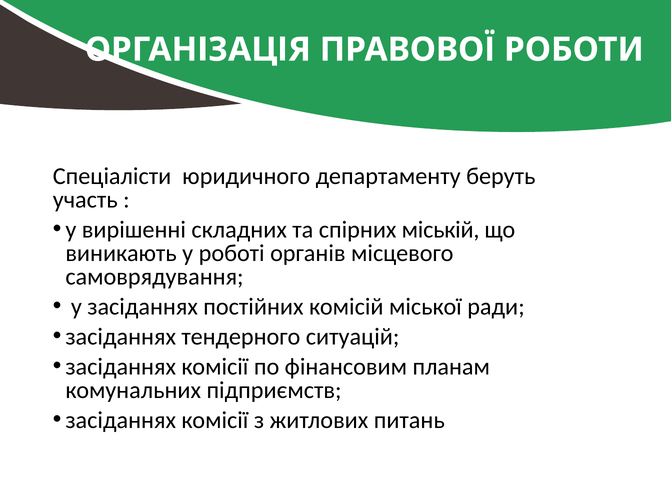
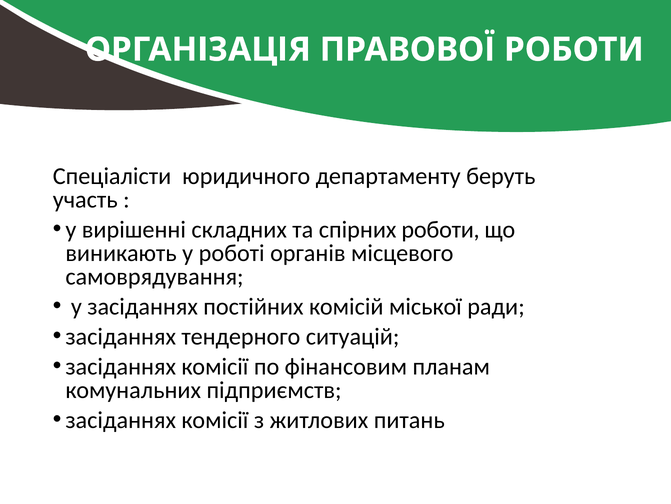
спірних міській: міській -> роботи
